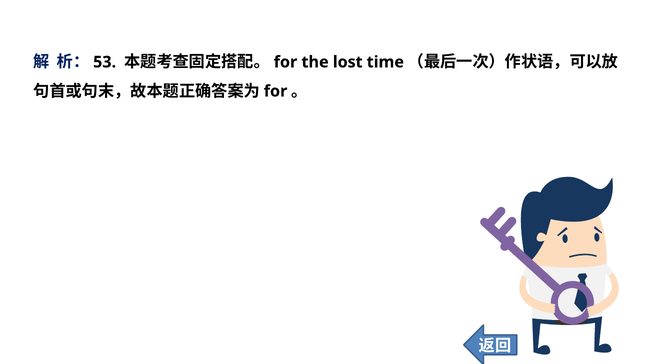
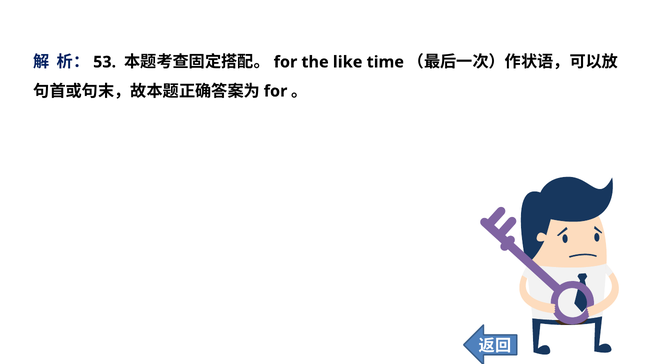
lost: lost -> like
